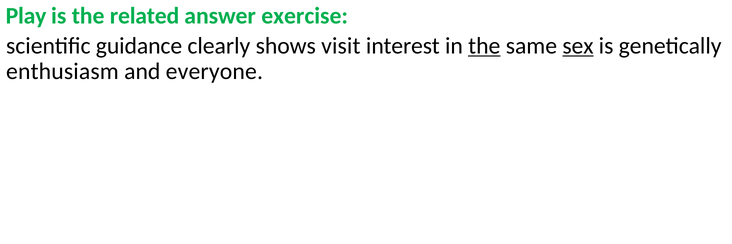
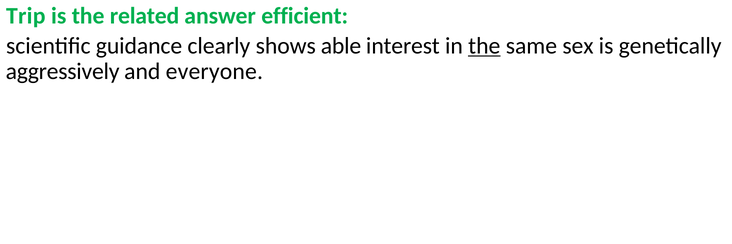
Play: Play -> Trip
exercise: exercise -> efficient
visit: visit -> able
sex underline: present -> none
enthusiasm: enthusiasm -> aggressively
